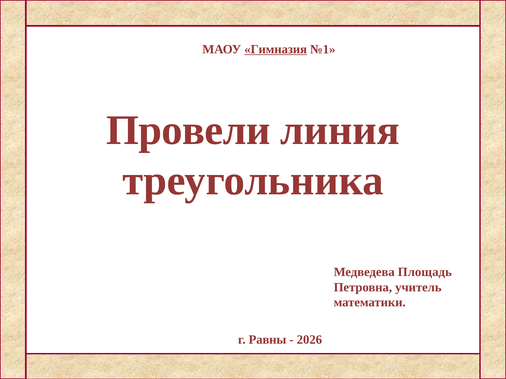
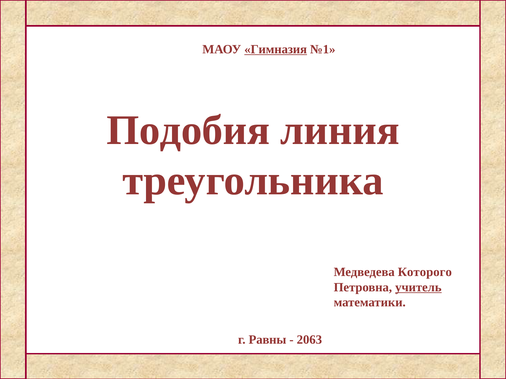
Провели: Провели -> Подобия
Площадь: Площадь -> Которого
учитель underline: none -> present
2026: 2026 -> 2063
